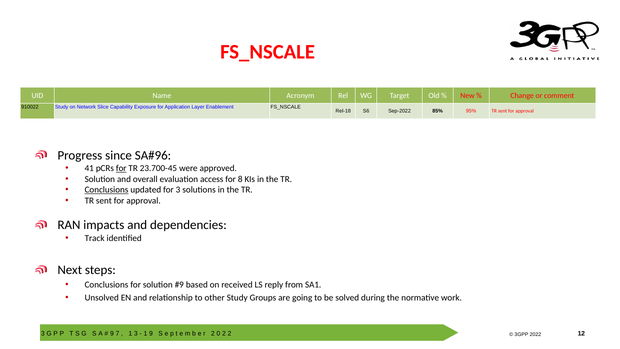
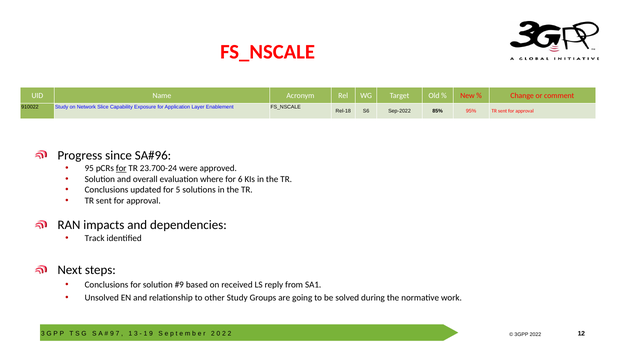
41: 41 -> 95
23.700-45: 23.700-45 -> 23.700-24
access: access -> where
8: 8 -> 6
Conclusions at (107, 190) underline: present -> none
for 3: 3 -> 5
